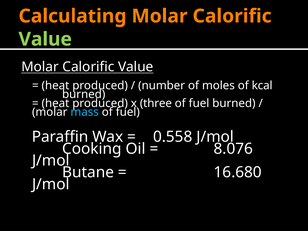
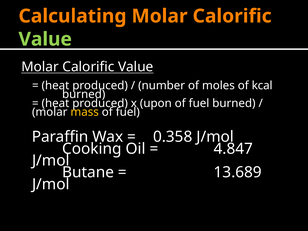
three: three -> upon
mass colour: light blue -> yellow
0.558: 0.558 -> 0.358
8.076: 8.076 -> 4.847
16.680: 16.680 -> 13.689
